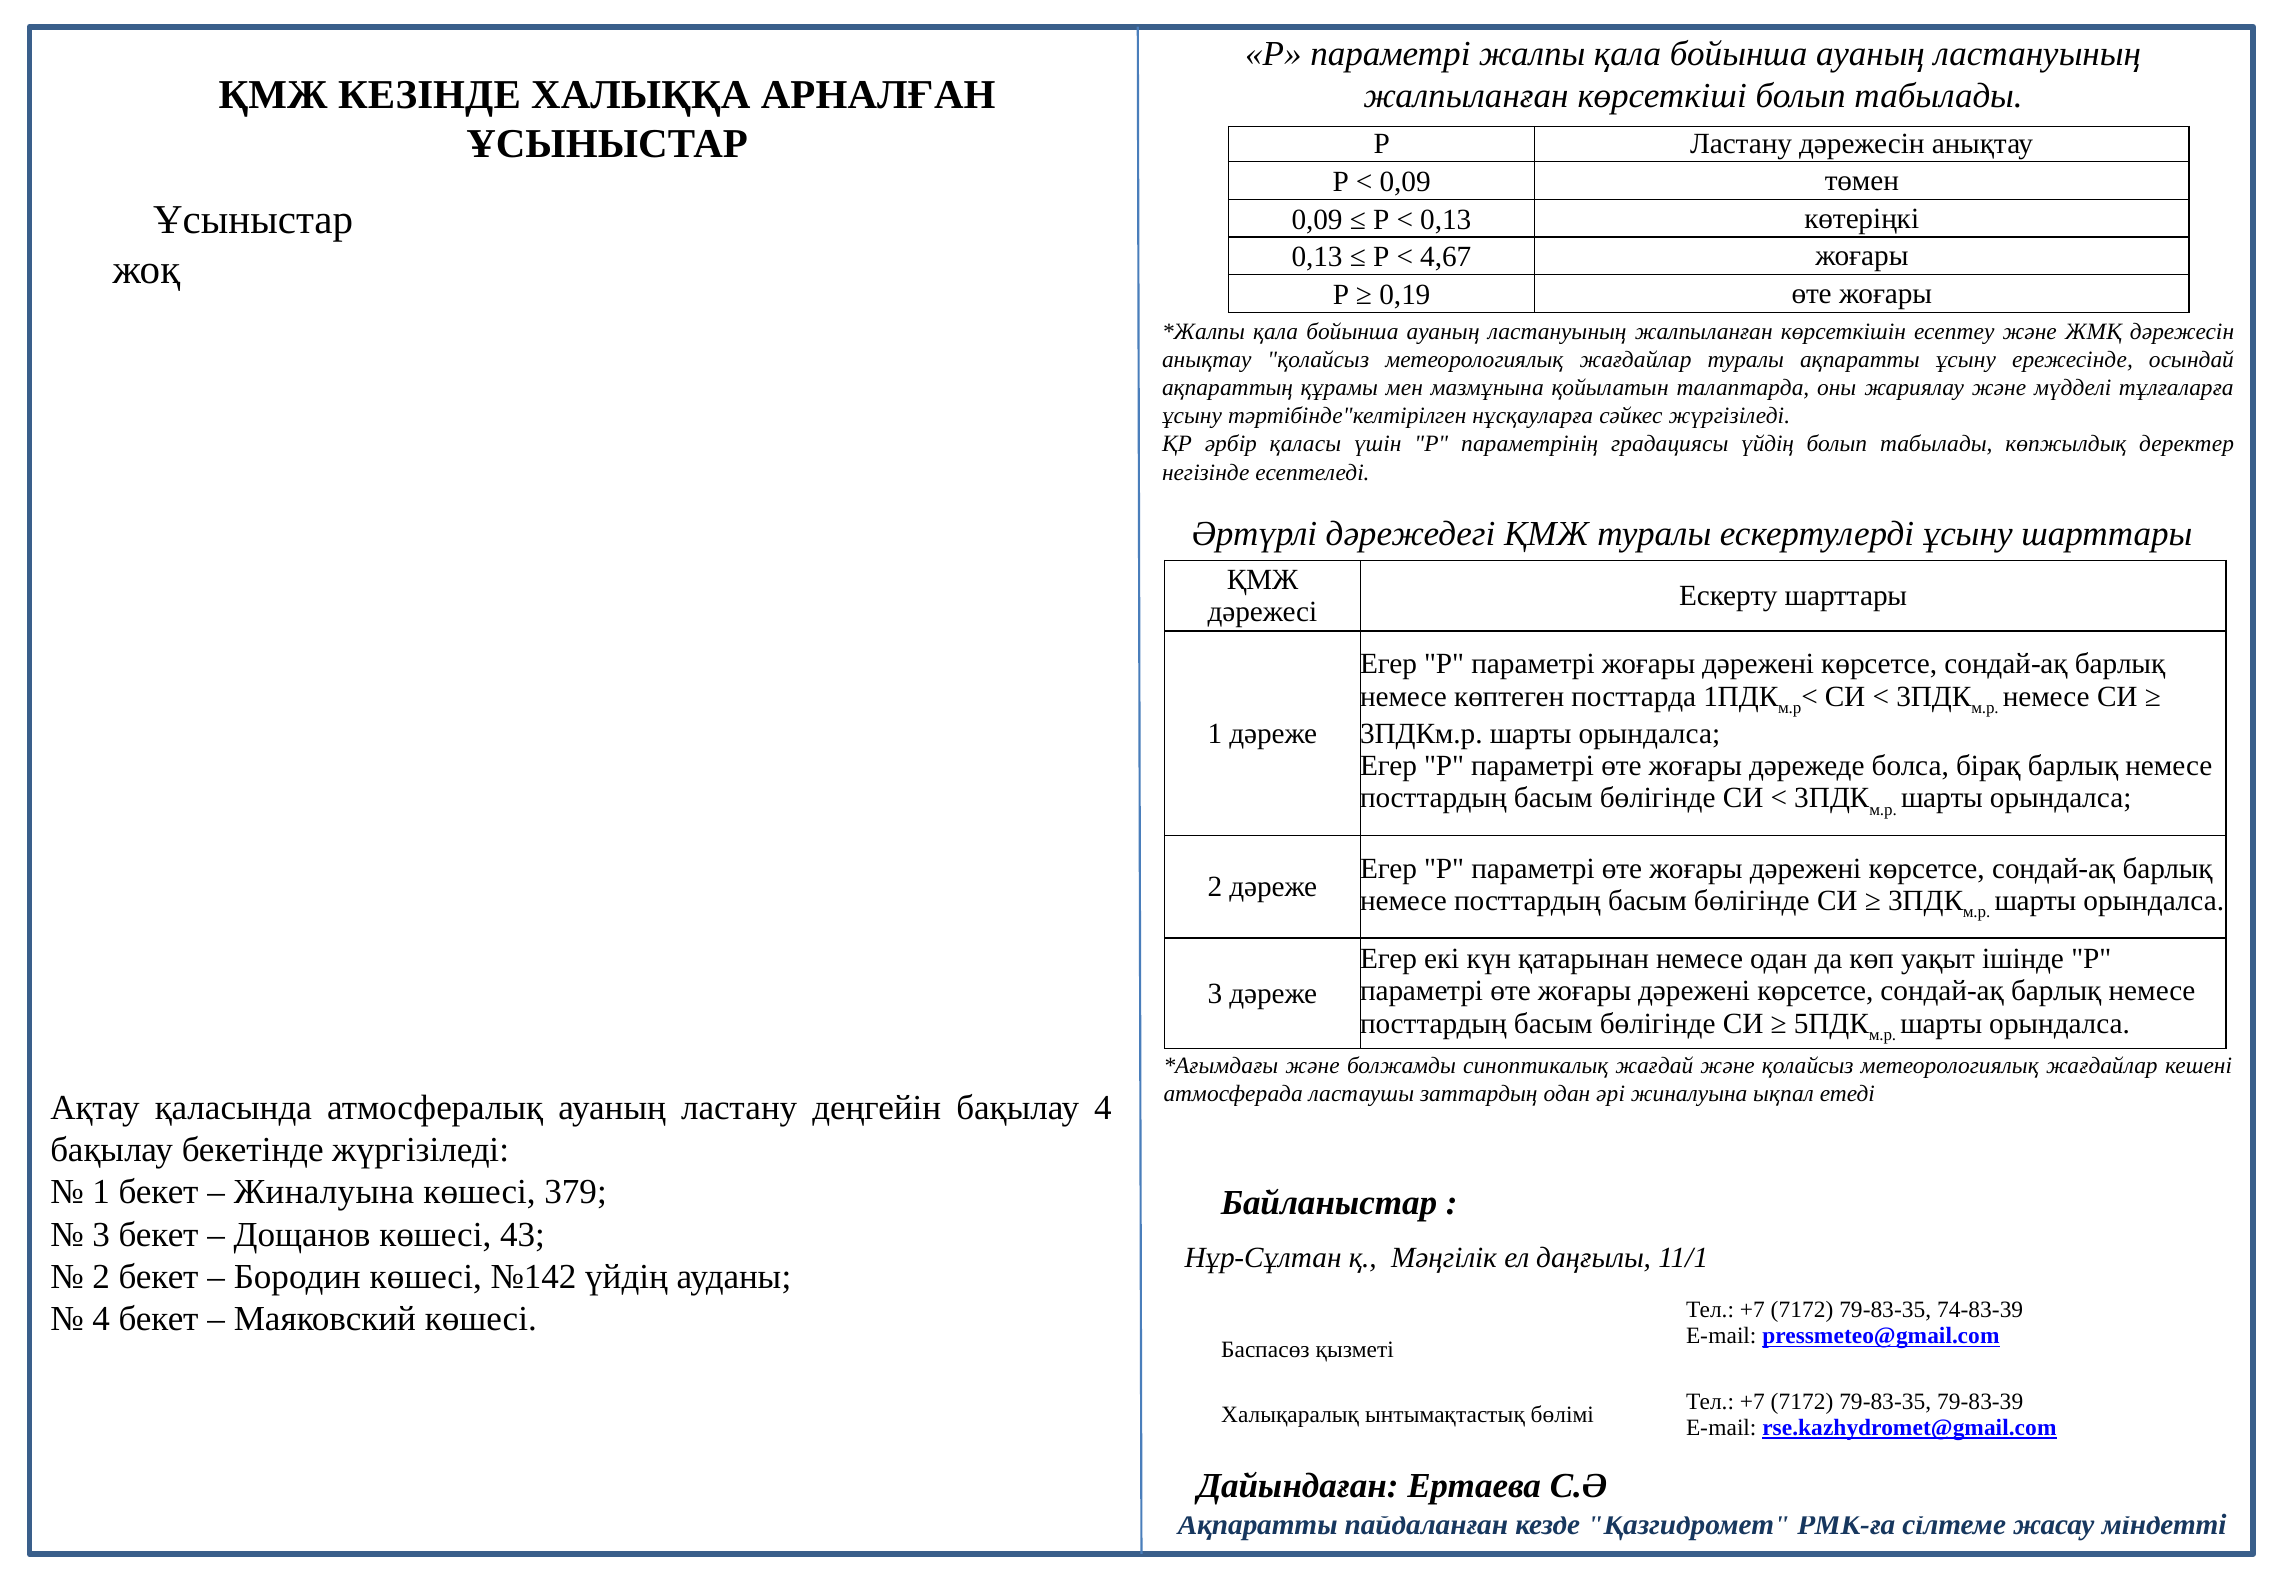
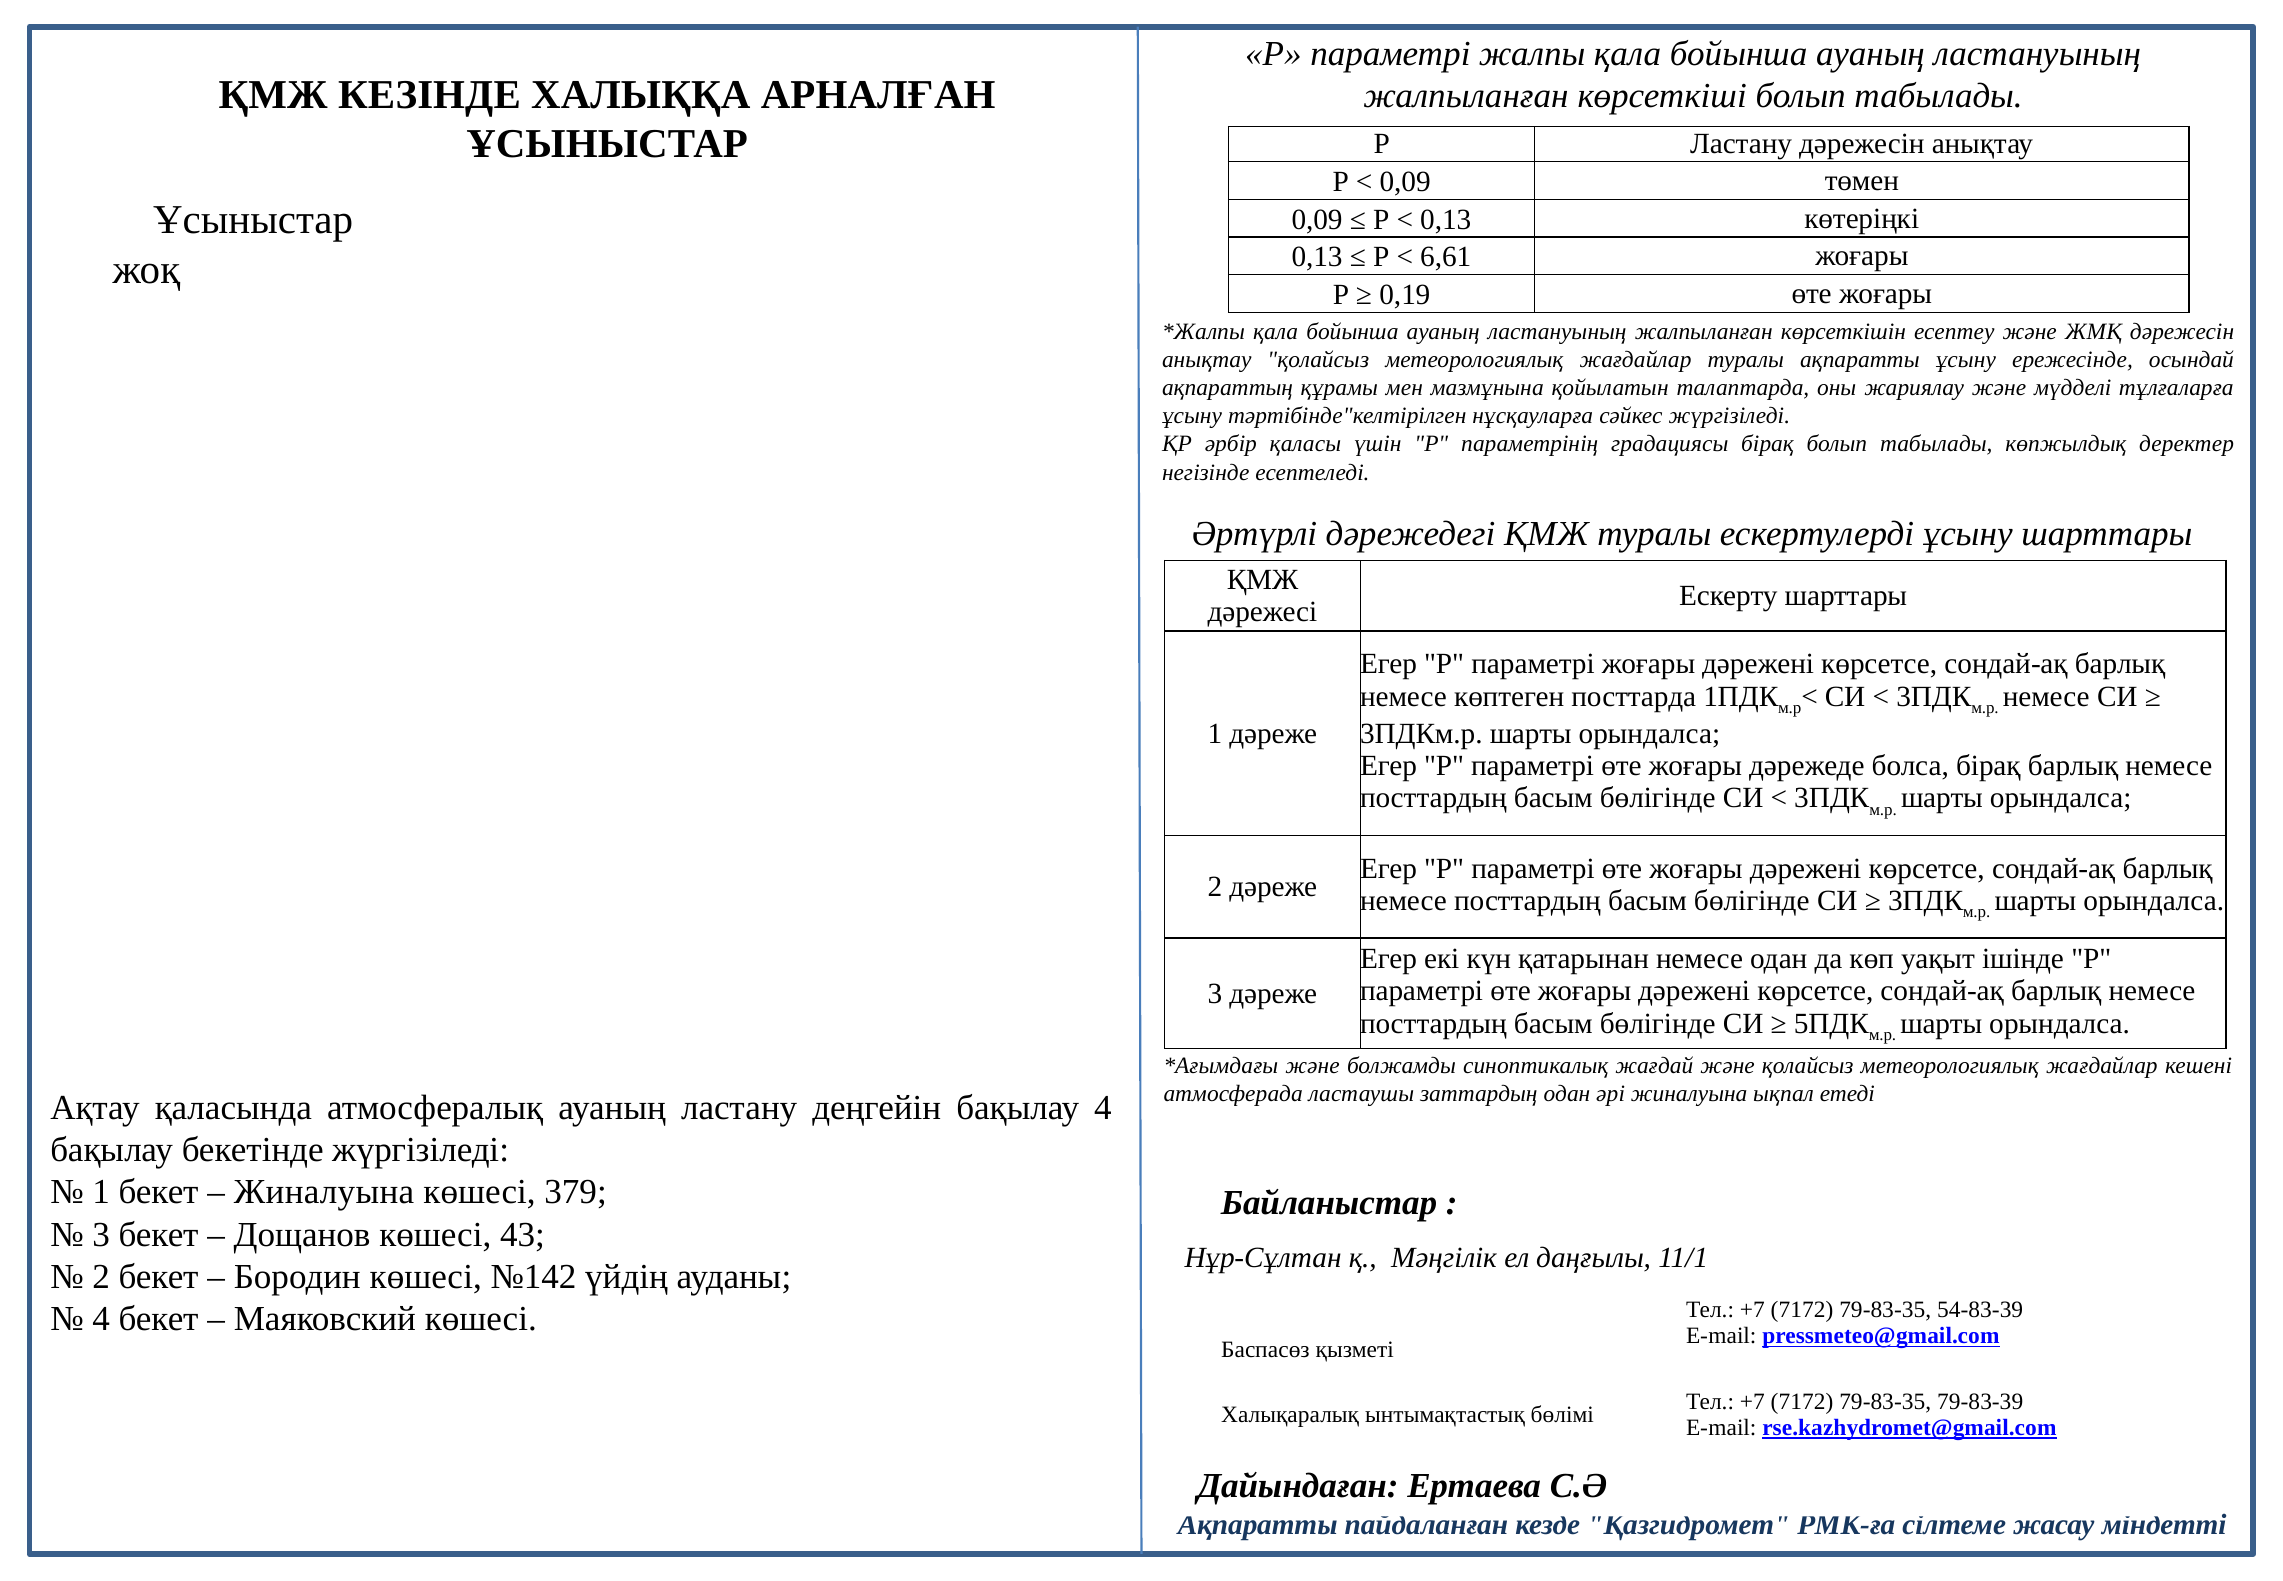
4,67: 4,67 -> 6,61
градациясы үйдің: үйдің -> бірақ
74-83-39: 74-83-39 -> 54-83-39
